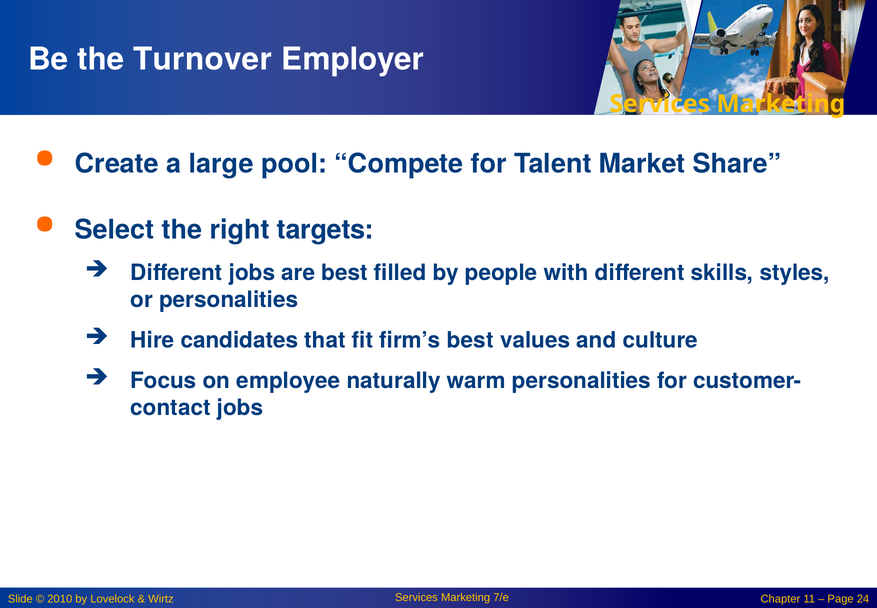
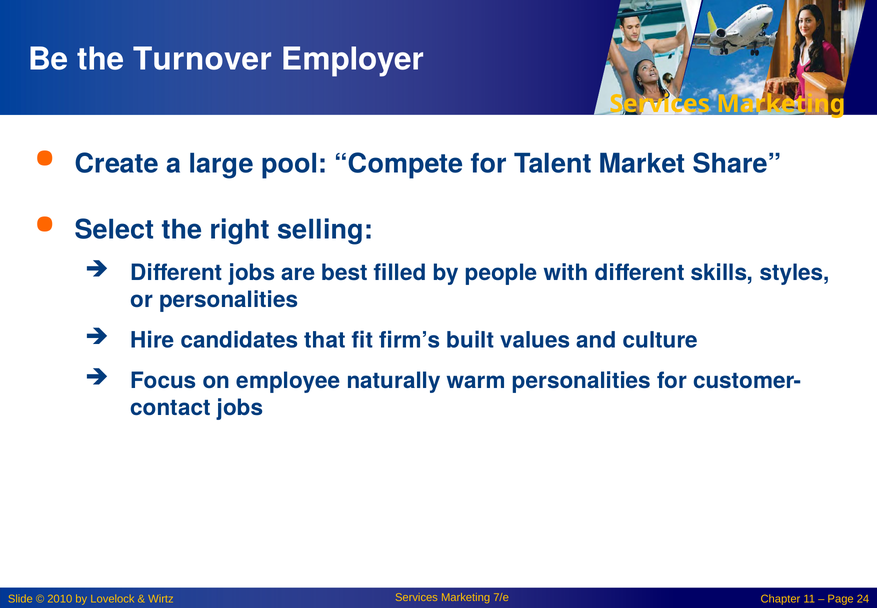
targets: targets -> selling
firm’s best: best -> built
